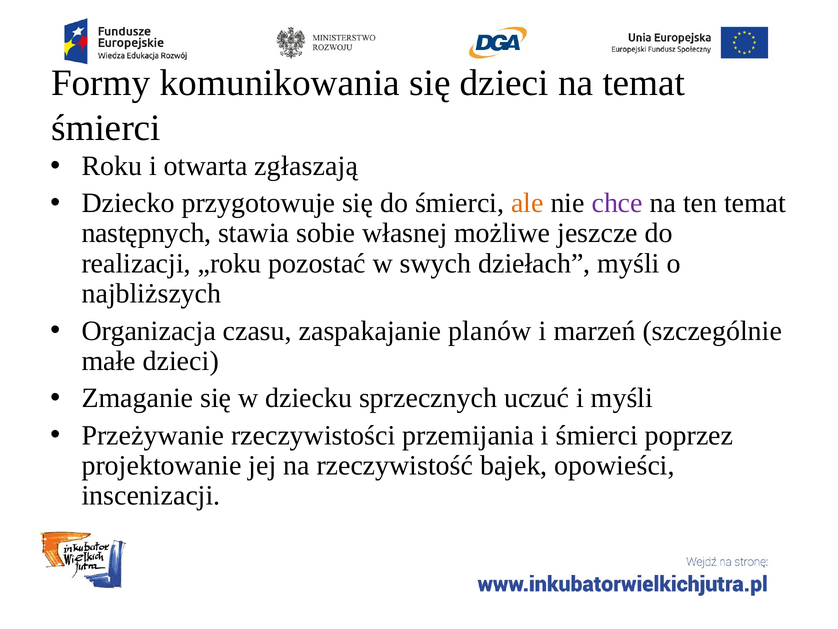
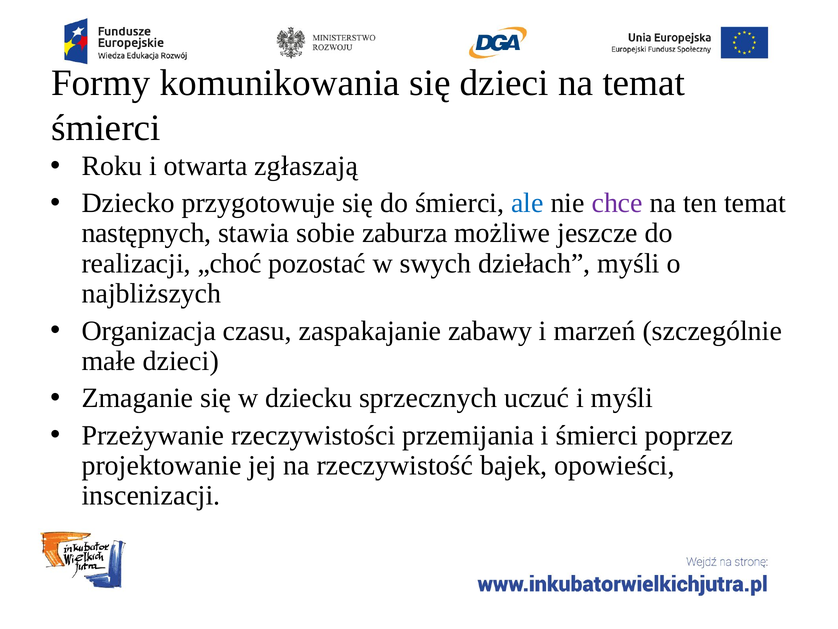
ale colour: orange -> blue
własnej: własnej -> zaburza
„roku: „roku -> „choć
planów: planów -> zabawy
